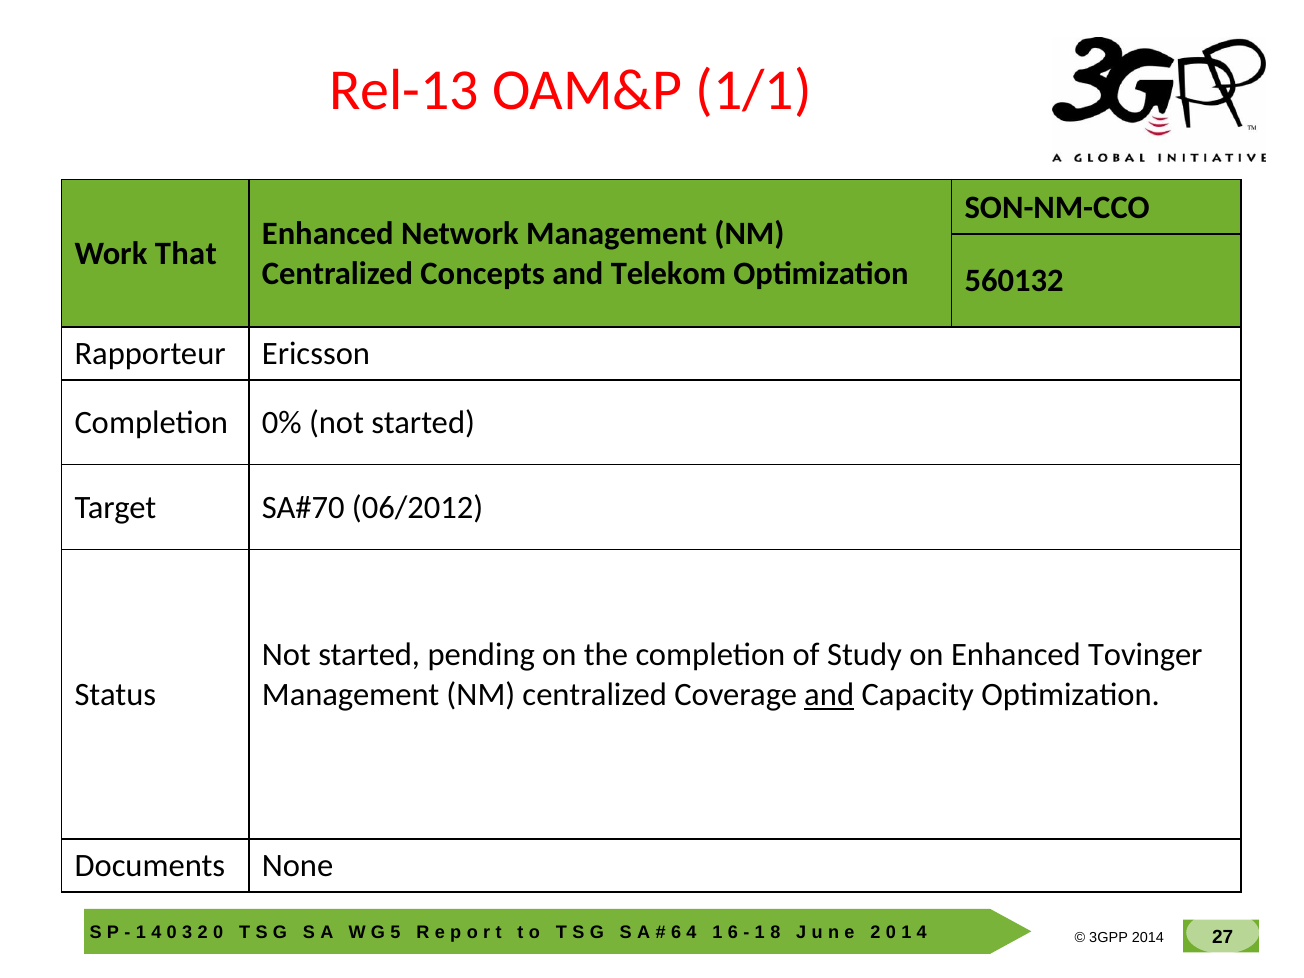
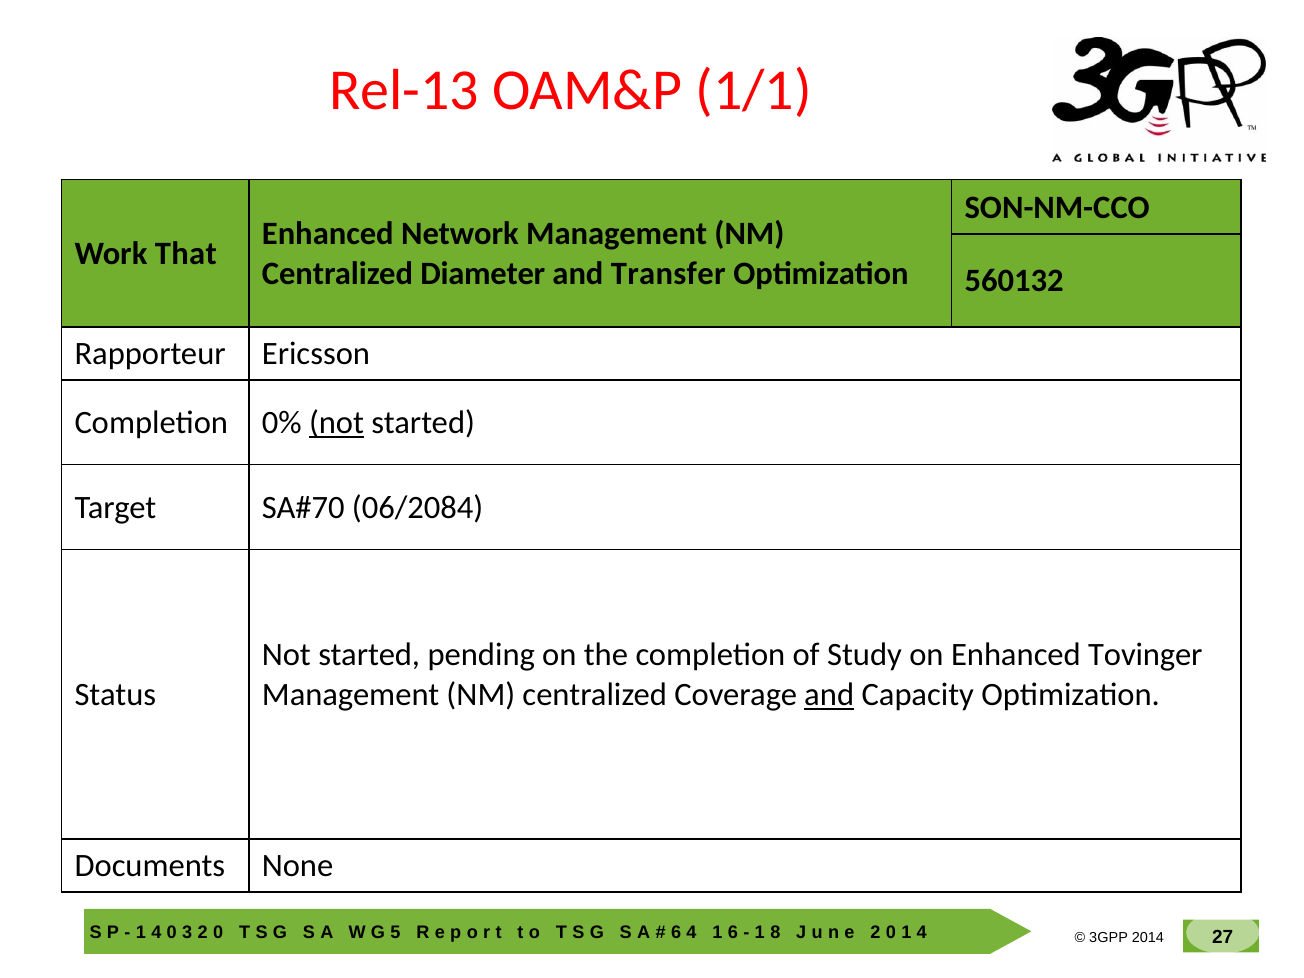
Concepts: Concepts -> Diameter
Telekom: Telekom -> Transfer
not at (337, 423) underline: none -> present
06/2012: 06/2012 -> 06/2084
